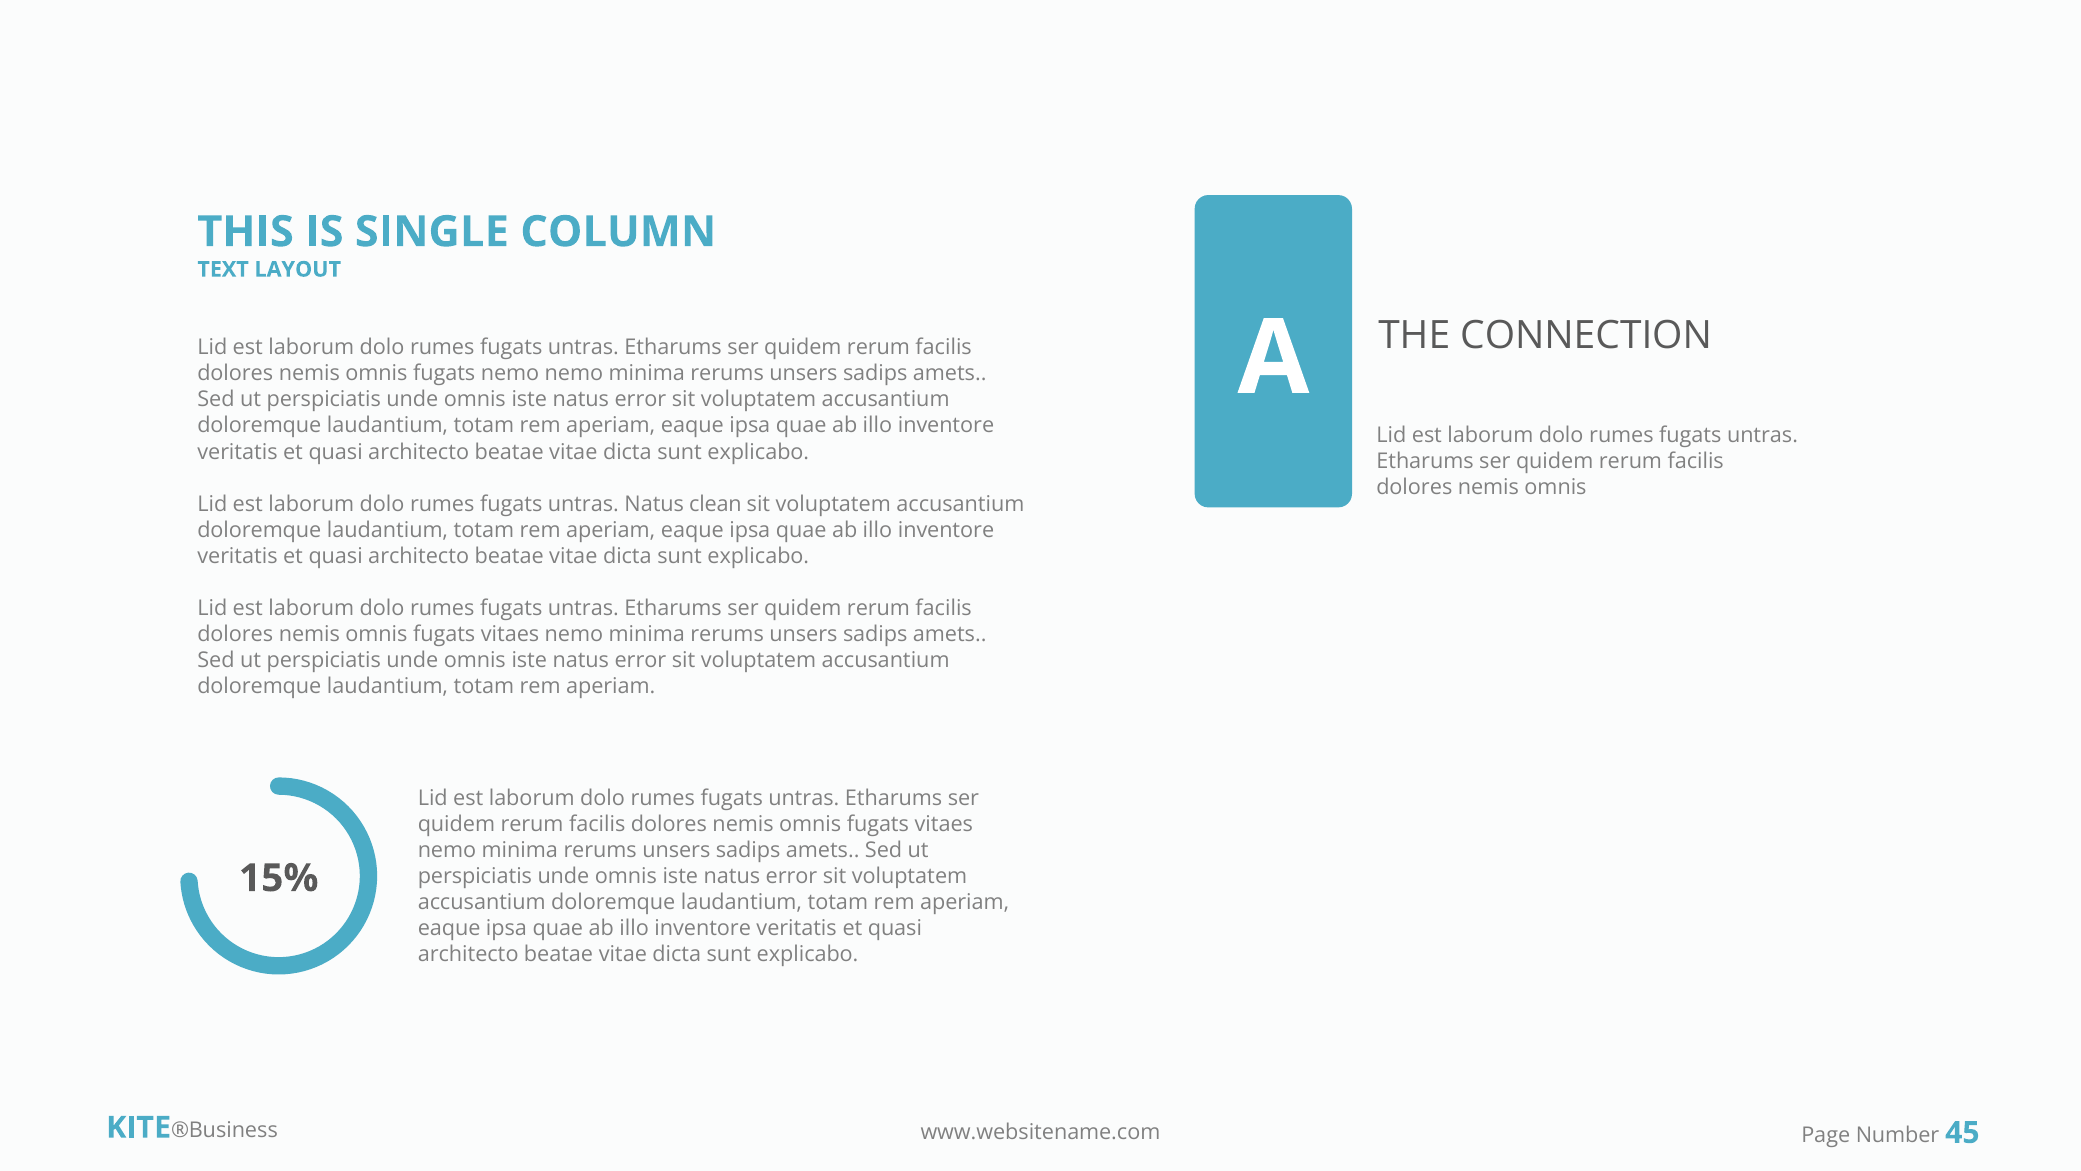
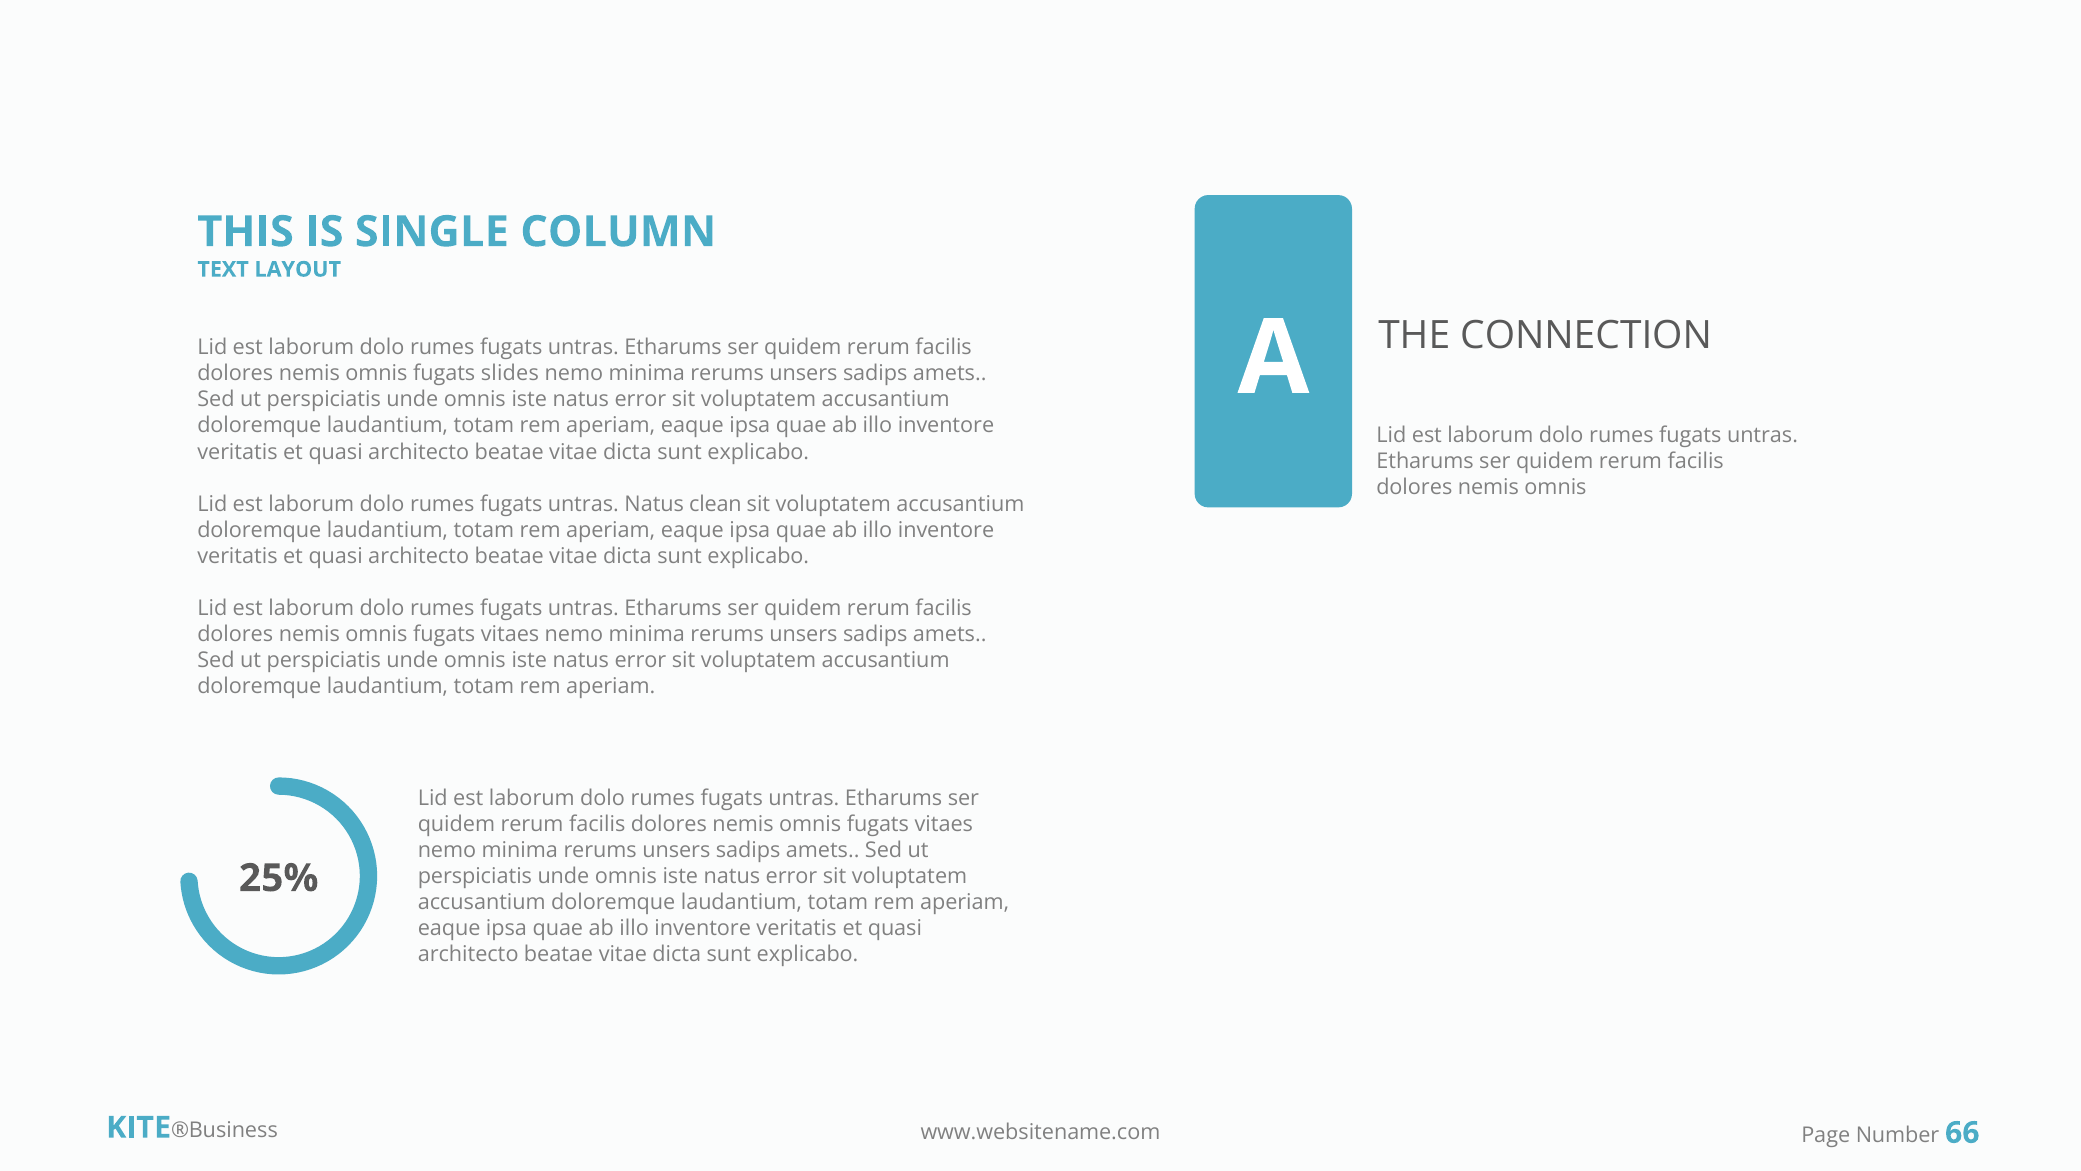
fugats nemo: nemo -> slides
15%: 15% -> 25%
45: 45 -> 66
